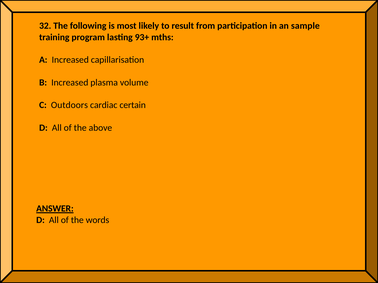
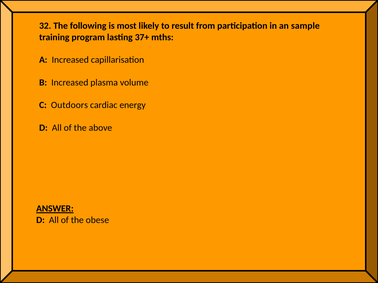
93+: 93+ -> 37+
certain: certain -> energy
words: words -> obese
